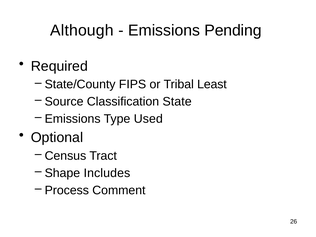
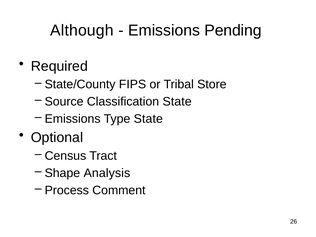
Least: Least -> Store
Type Used: Used -> State
Includes: Includes -> Analysis
